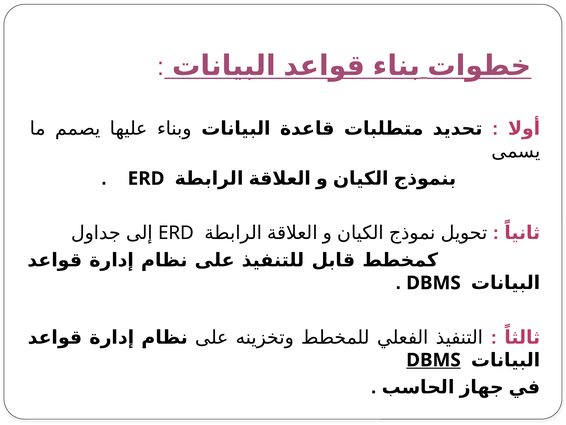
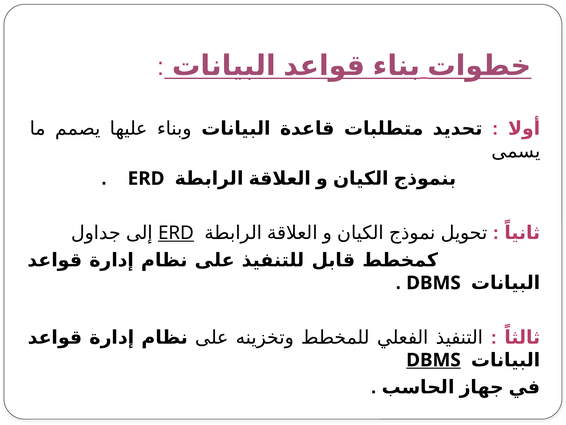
ERD at (176, 233) underline: none -> present
